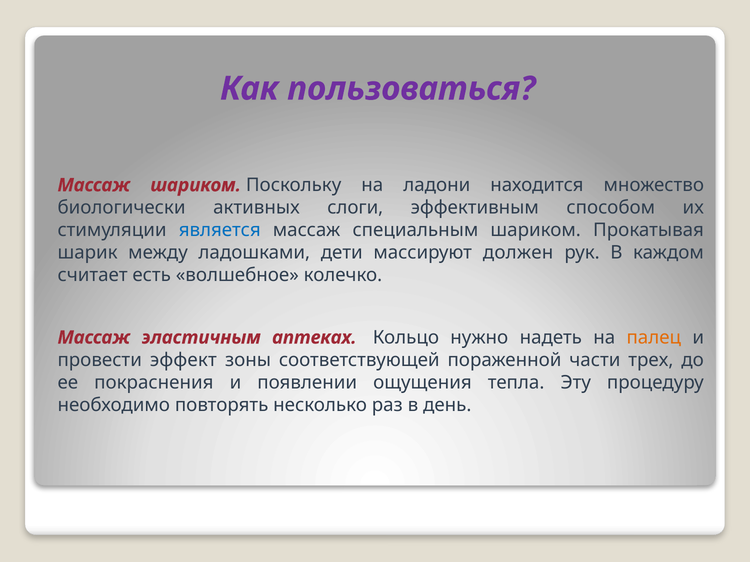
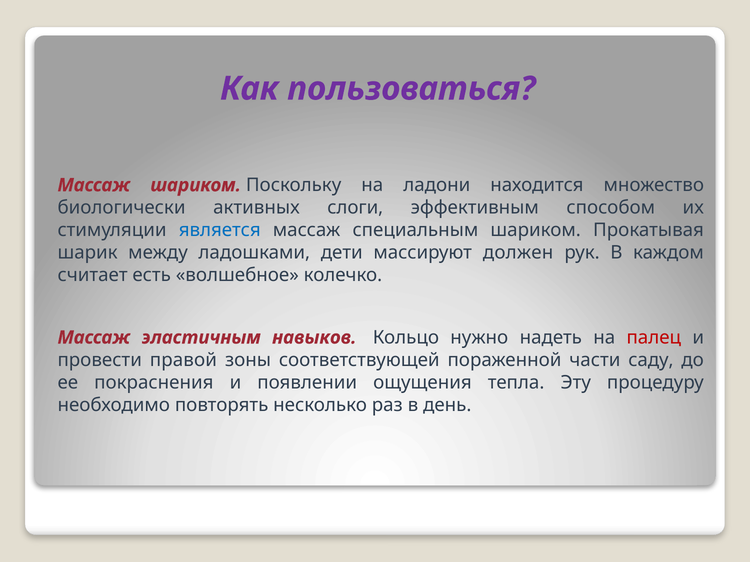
аптеках: аптеках -> навыков
палец colour: orange -> red
эффект: эффект -> правой
трех: трех -> саду
